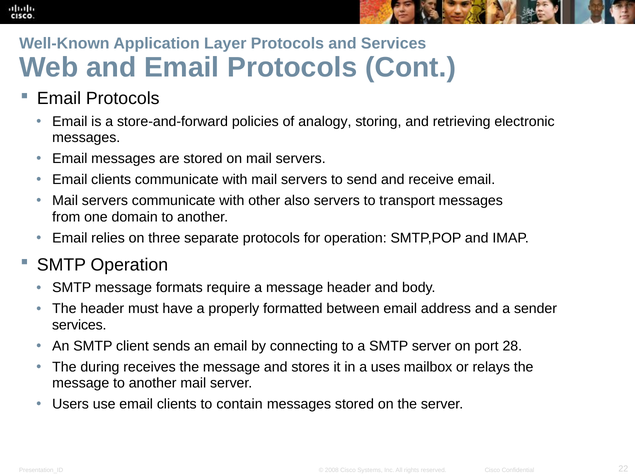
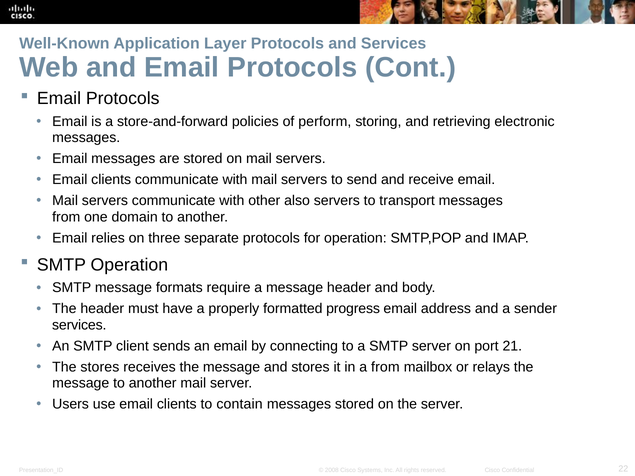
analogy: analogy -> perform
between: between -> progress
28: 28 -> 21
The during: during -> stores
a uses: uses -> from
